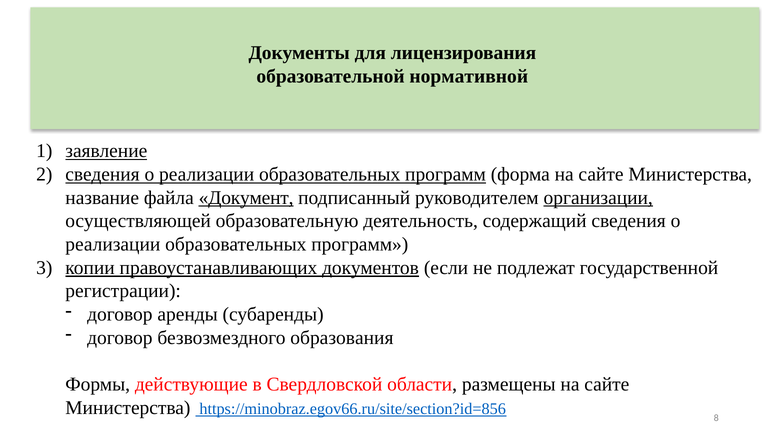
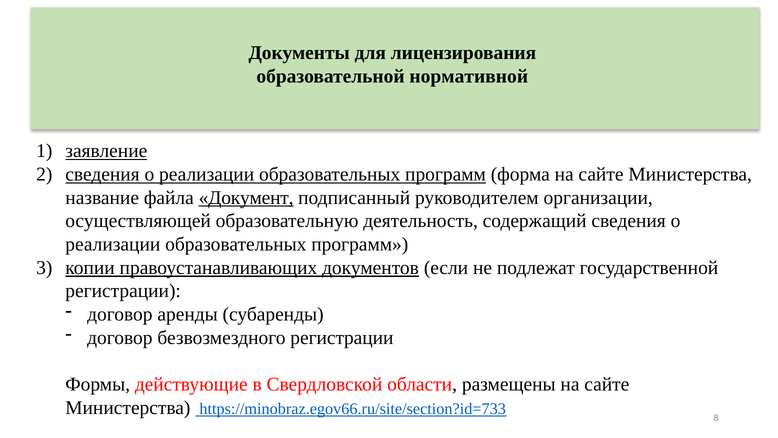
организации underline: present -> none
безвозмездного образования: образования -> регистрации
https://minobraz.egov66.ru/site/section?id=856: https://minobraz.egov66.ru/site/section?id=856 -> https://minobraz.egov66.ru/site/section?id=733
